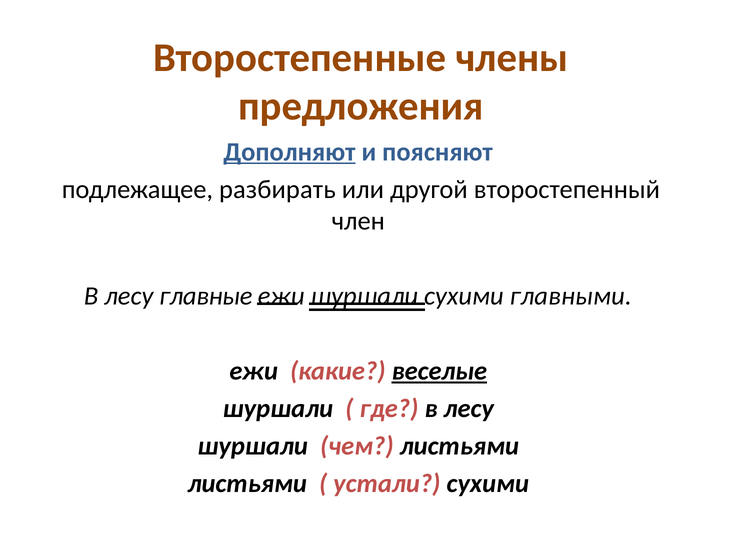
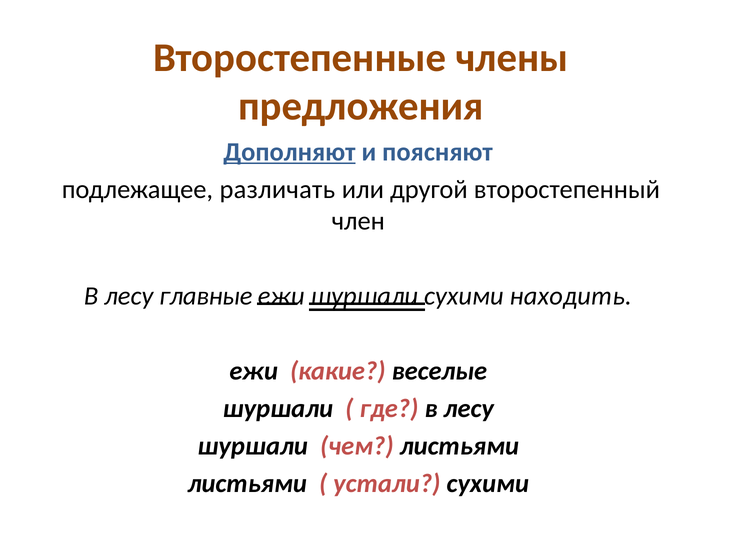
разбирать: разбирать -> различать
главными: главными -> находить
веселые underline: present -> none
